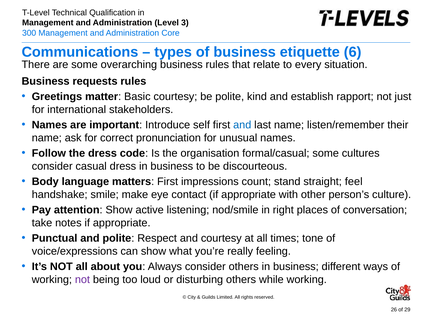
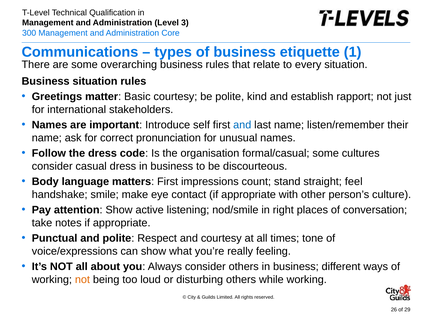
6: 6 -> 1
Business requests: requests -> situation
not at (82, 279) colour: purple -> orange
